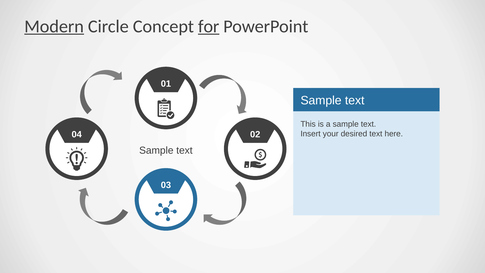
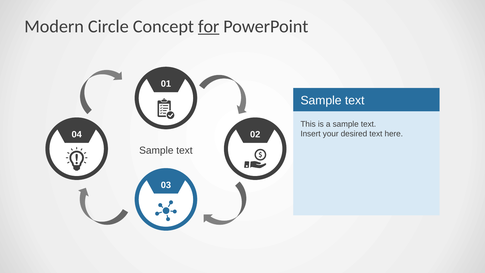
Modern underline: present -> none
